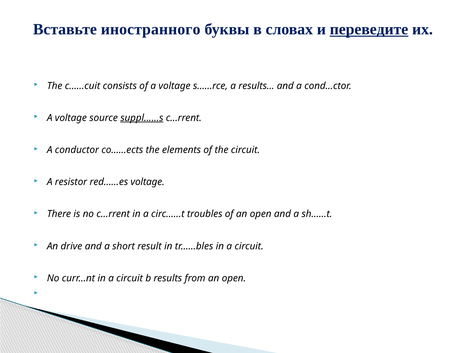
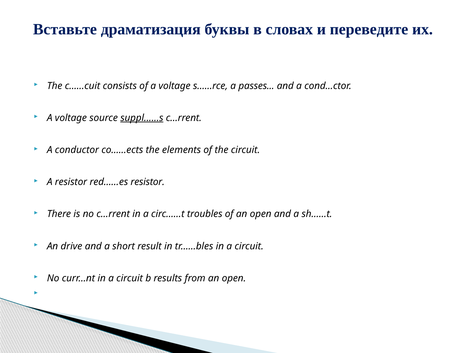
иностранного: иностранного -> драматизация
переведите underline: present -> none
a results: results -> passes
red……es voltage: voltage -> resistor
